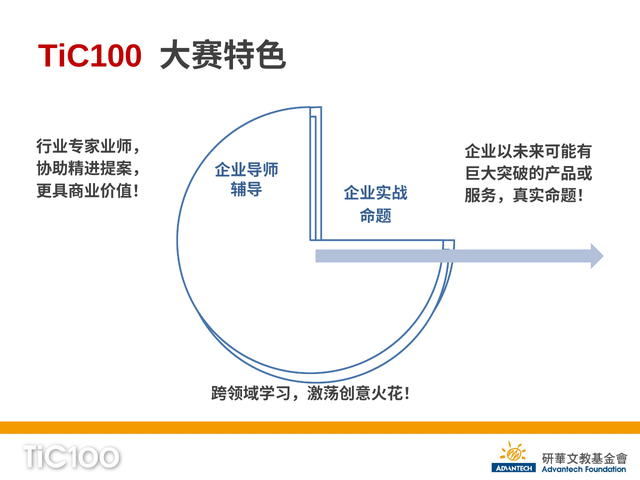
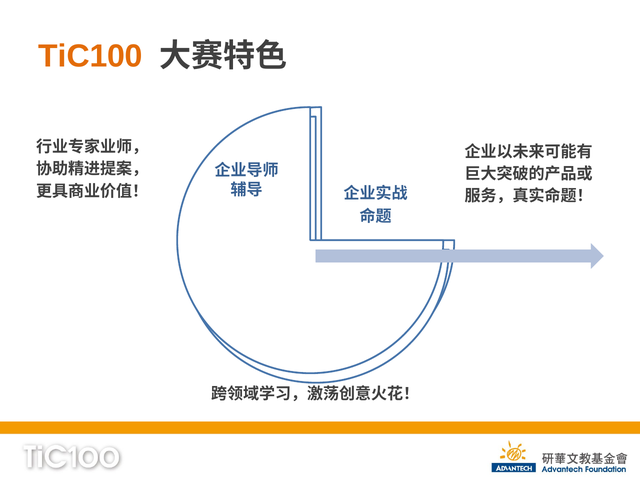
TiC100 colour: red -> orange
